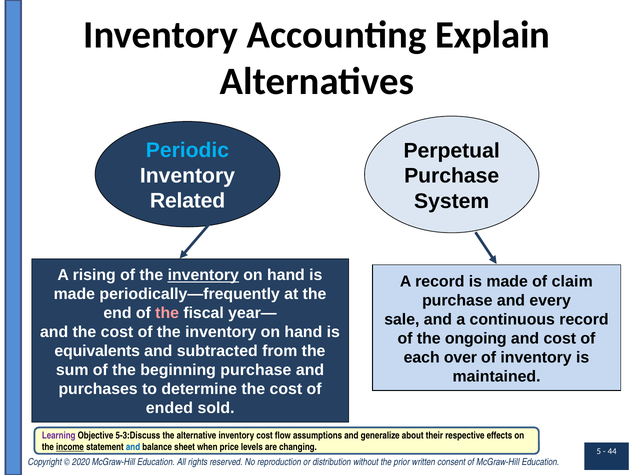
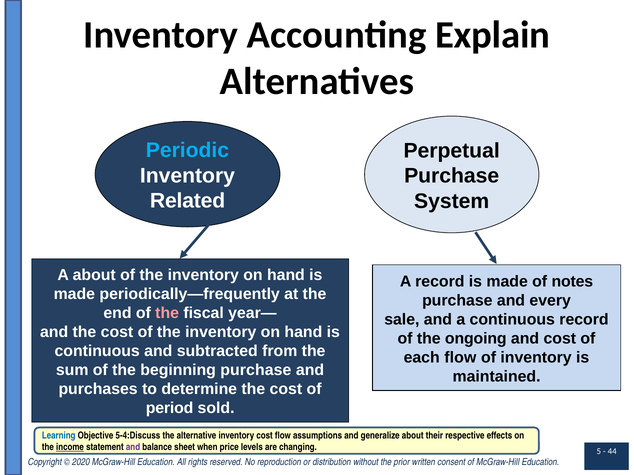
A rising: rising -> about
inventory at (203, 275) underline: present -> none
claim: claim -> notes
equivalents at (97, 351): equivalents -> continuous
each over: over -> flow
ended: ended -> period
Learning colour: purple -> blue
5-3:Discuss: 5-3:Discuss -> 5-4:Discuss
and at (133, 448) colour: blue -> purple
